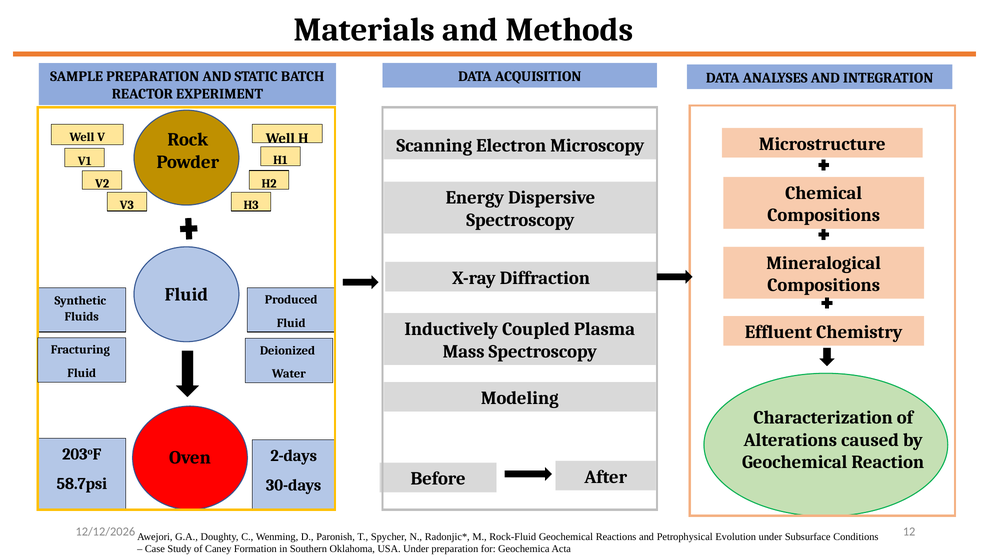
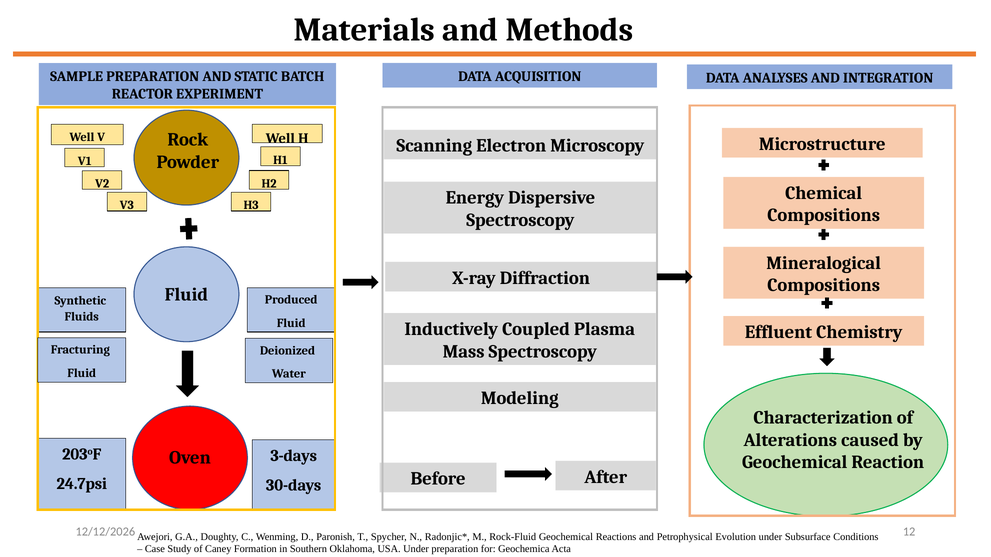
2-days: 2-days -> 3-days
58.7psi: 58.7psi -> 24.7psi
